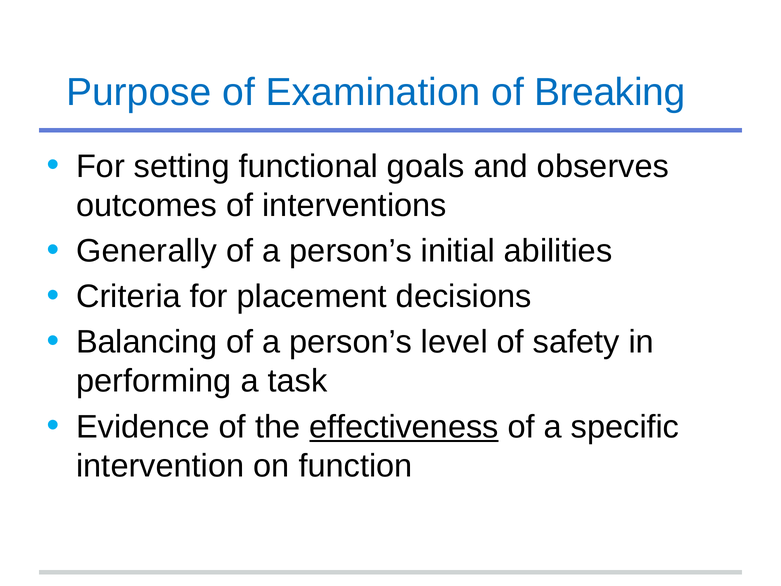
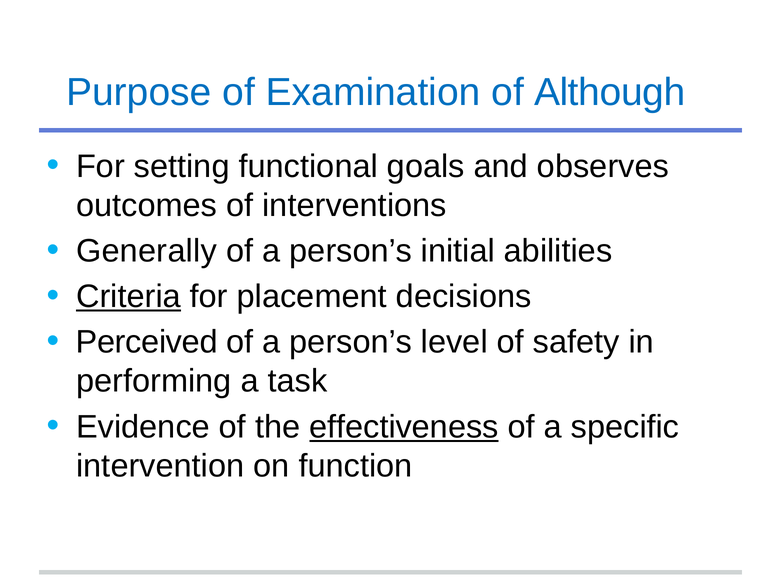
Breaking: Breaking -> Although
Criteria underline: none -> present
Balancing: Balancing -> Perceived
